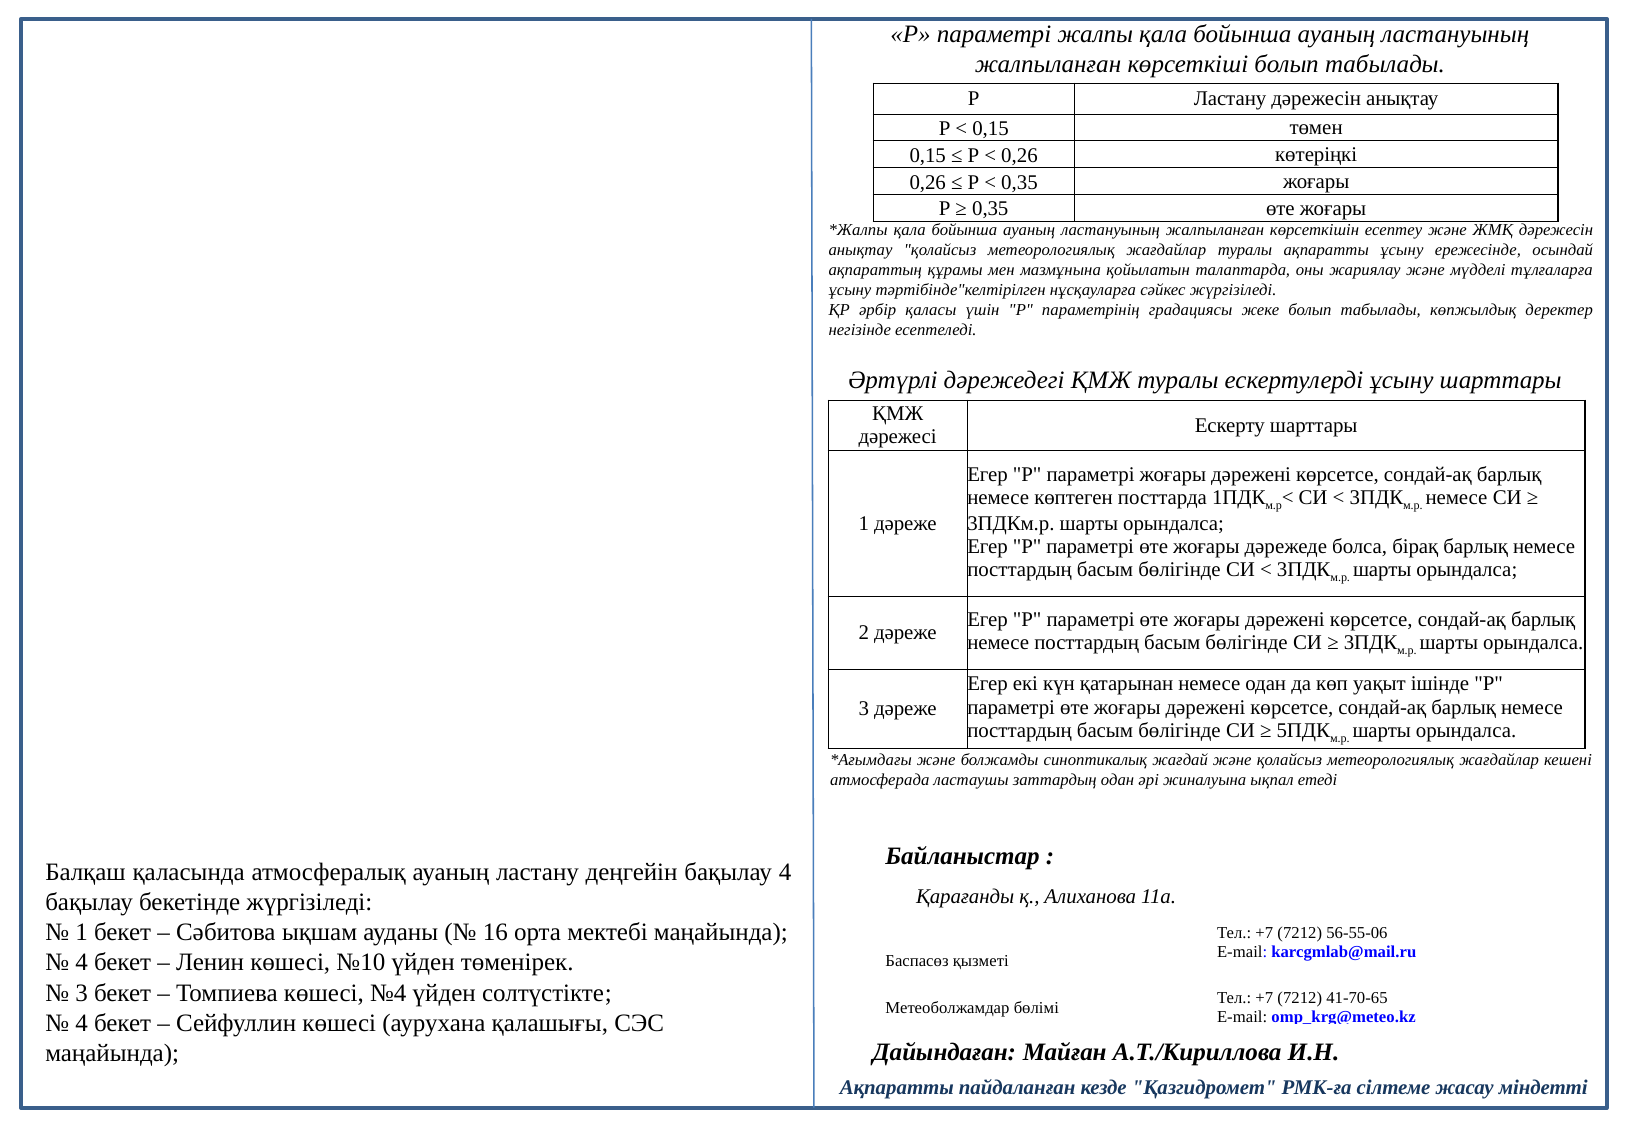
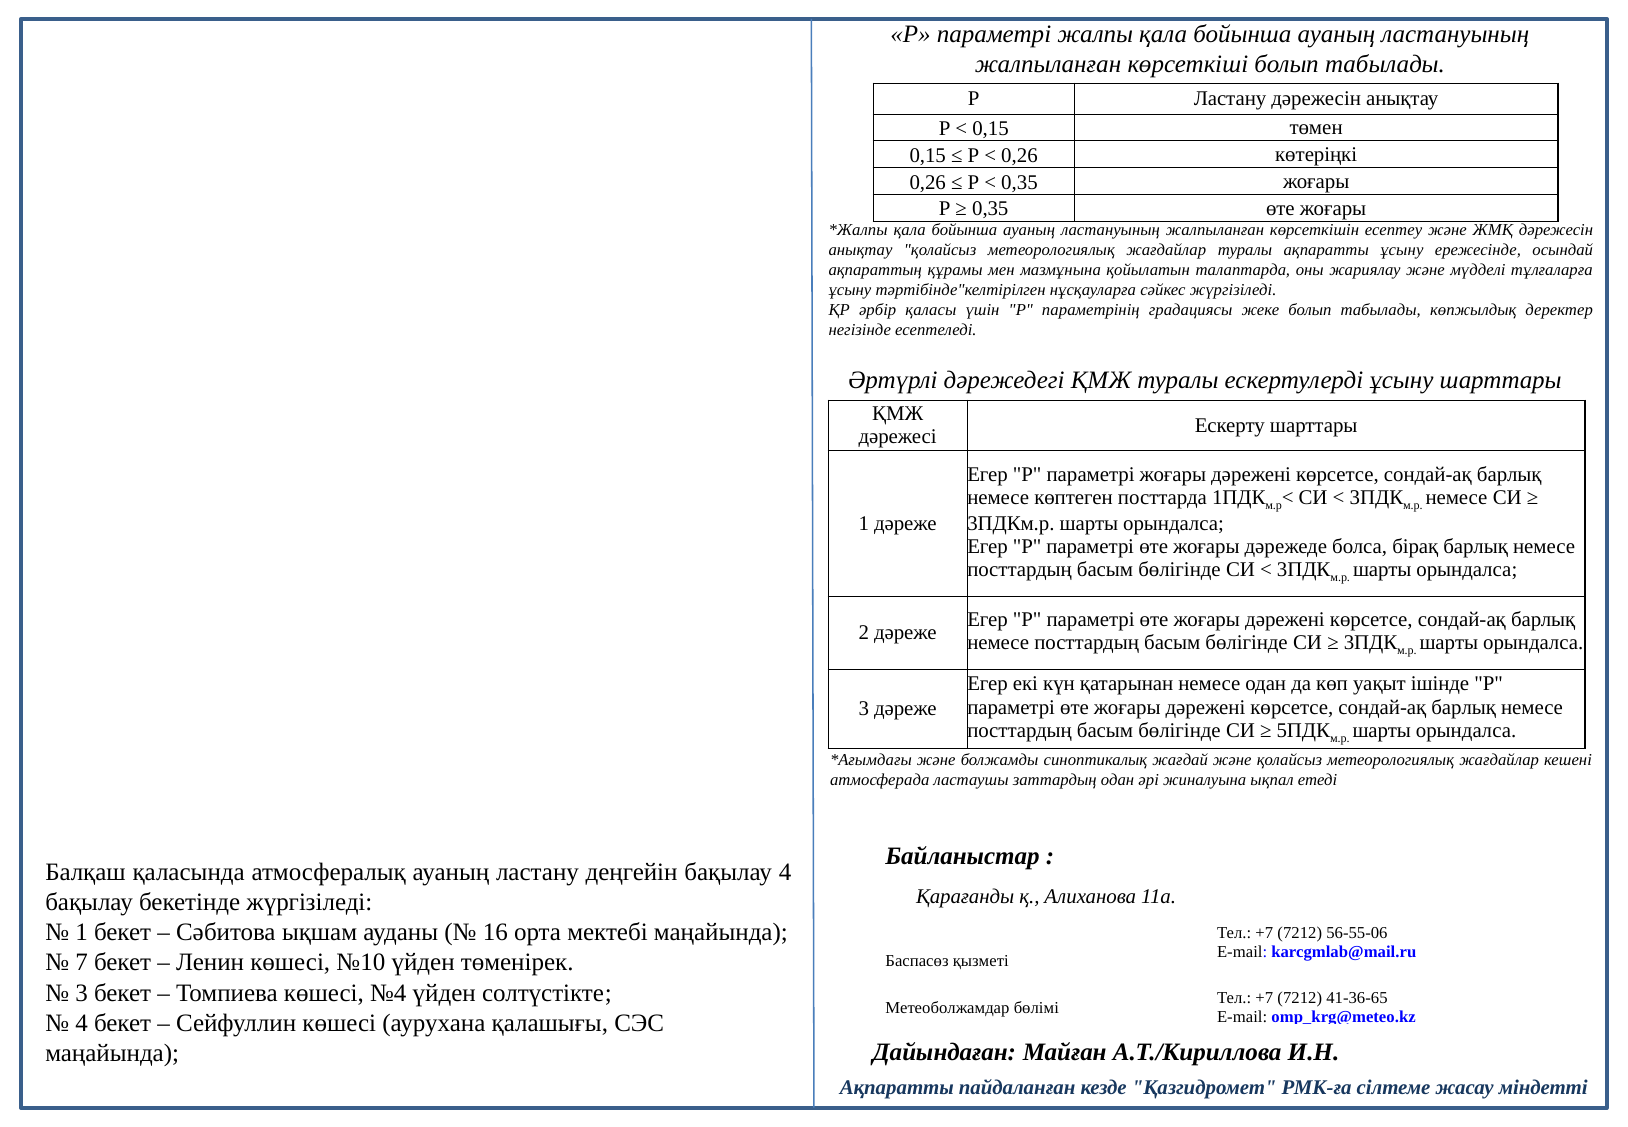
4 at (82, 963): 4 -> 7
41-70-65: 41-70-65 -> 41-36-65
